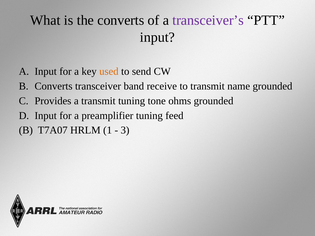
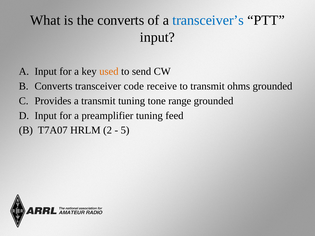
transceiver’s colour: purple -> blue
band: band -> code
name: name -> ohms
ohms: ohms -> range
1: 1 -> 2
3: 3 -> 5
